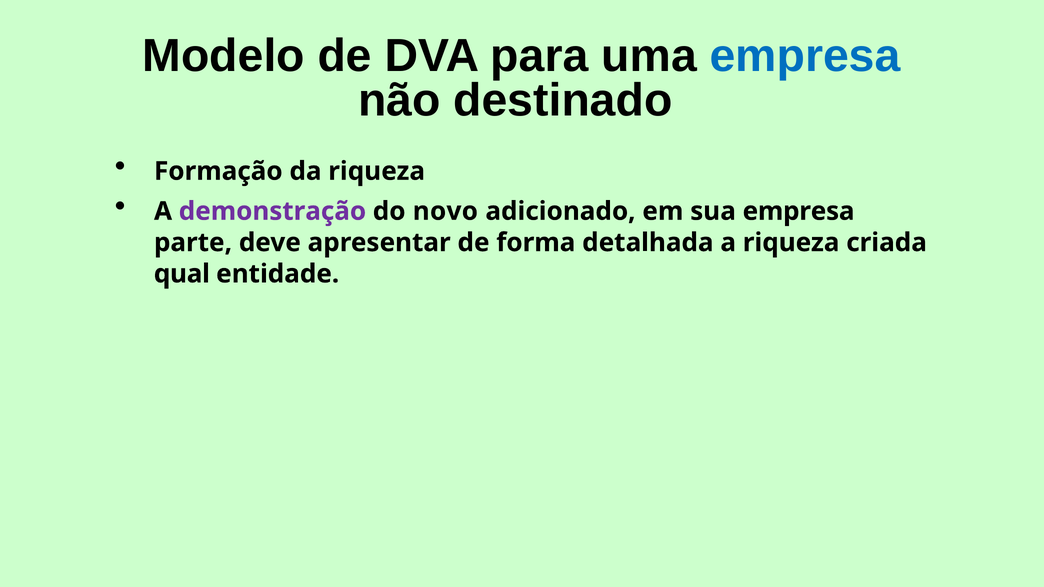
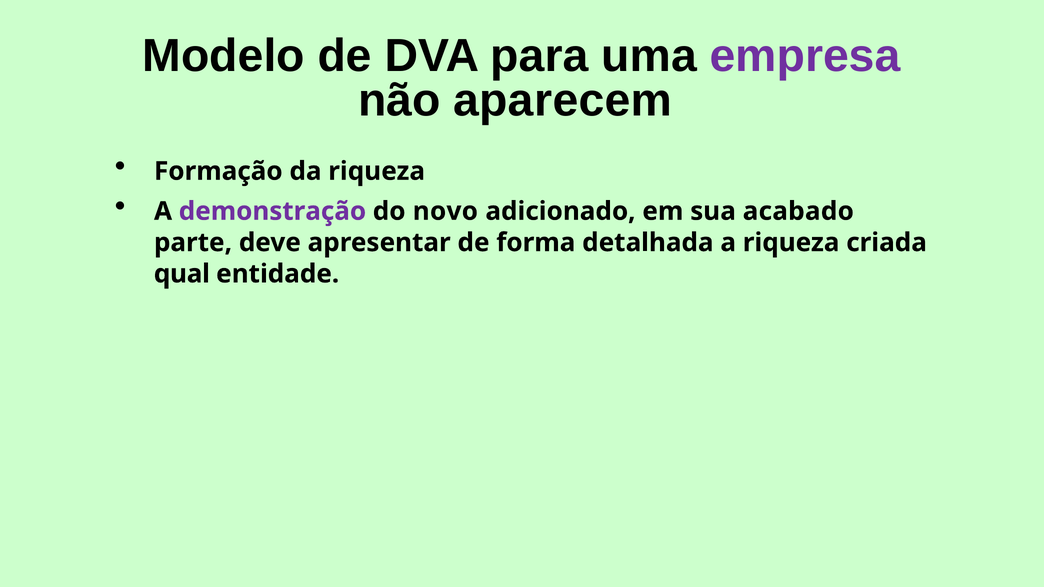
empresa at (805, 56) colour: blue -> purple
destinado: destinado -> aparecem
sua empresa: empresa -> acabado
